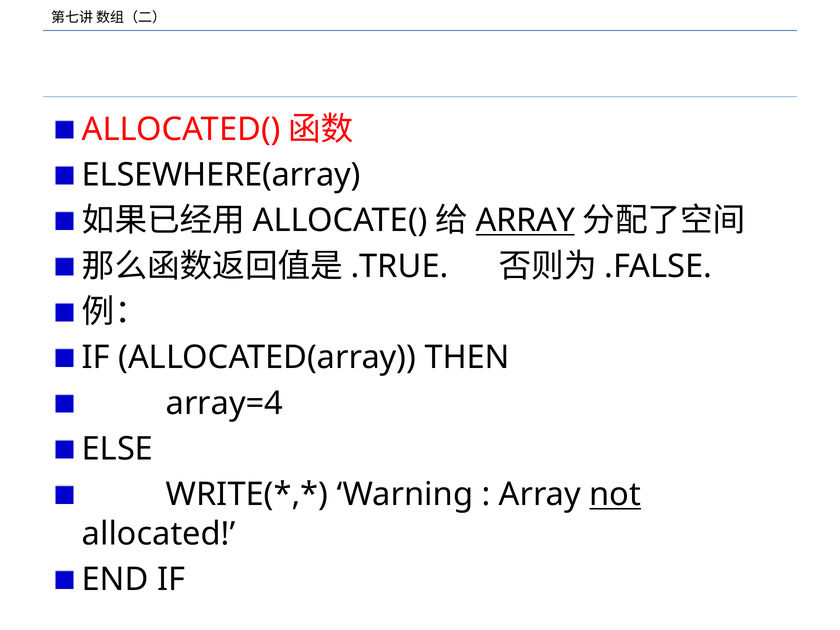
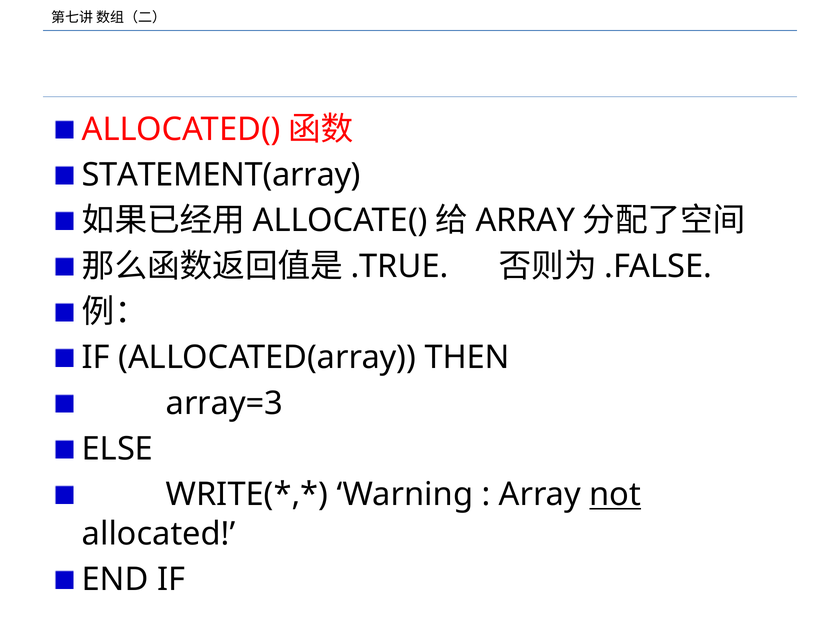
ELSEWHERE(array: ELSEWHERE(array -> STATEMENT(array
ARRAY at (525, 221) underline: present -> none
array=4: array=4 -> array=3
